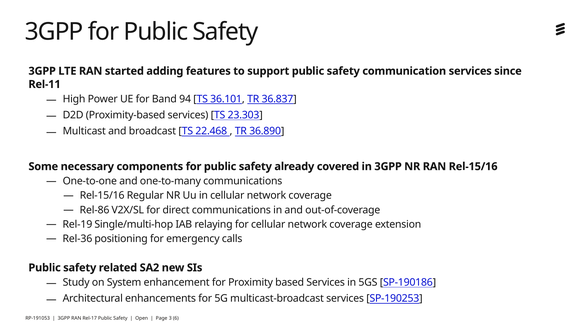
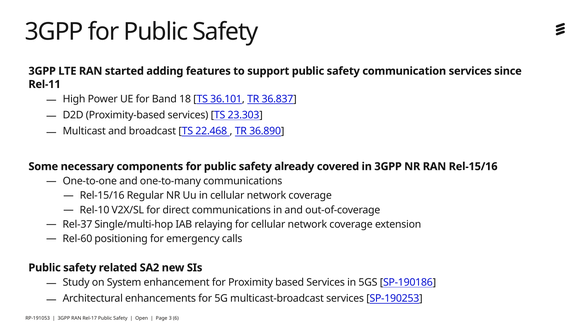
94: 94 -> 18
Rel-86: Rel-86 -> Rel-10
Rel-19: Rel-19 -> Rel-37
Rel-36: Rel-36 -> Rel-60
